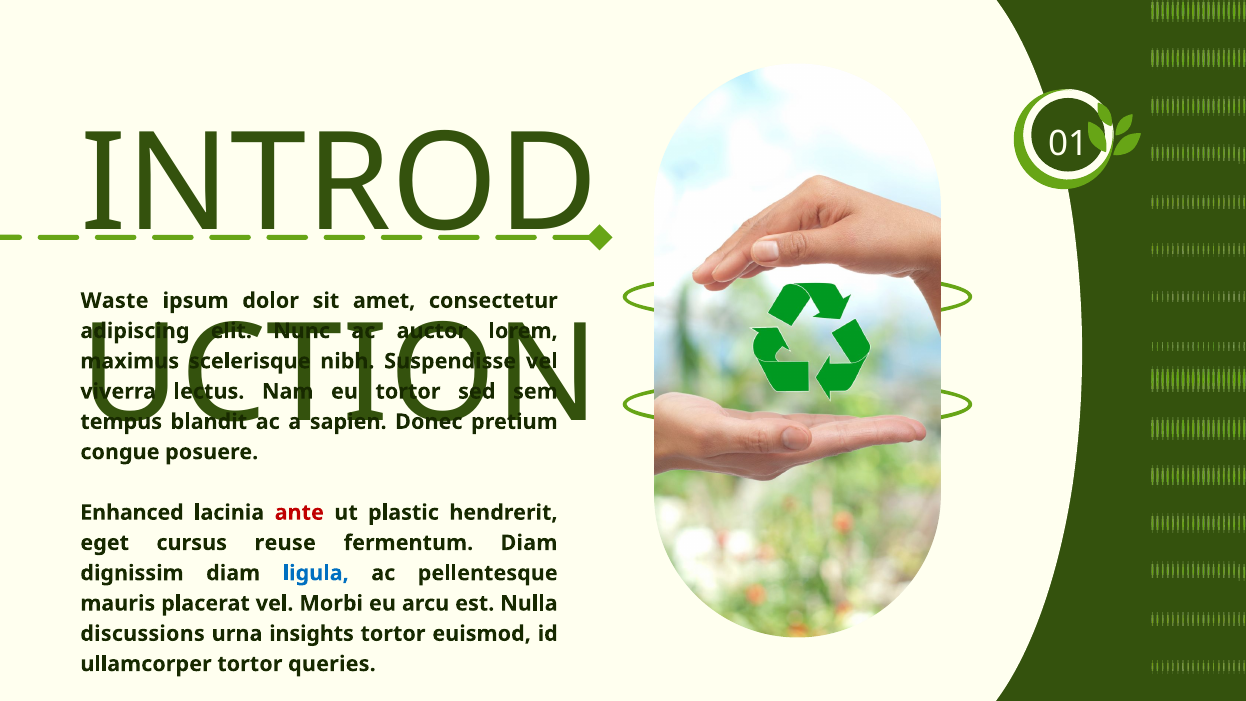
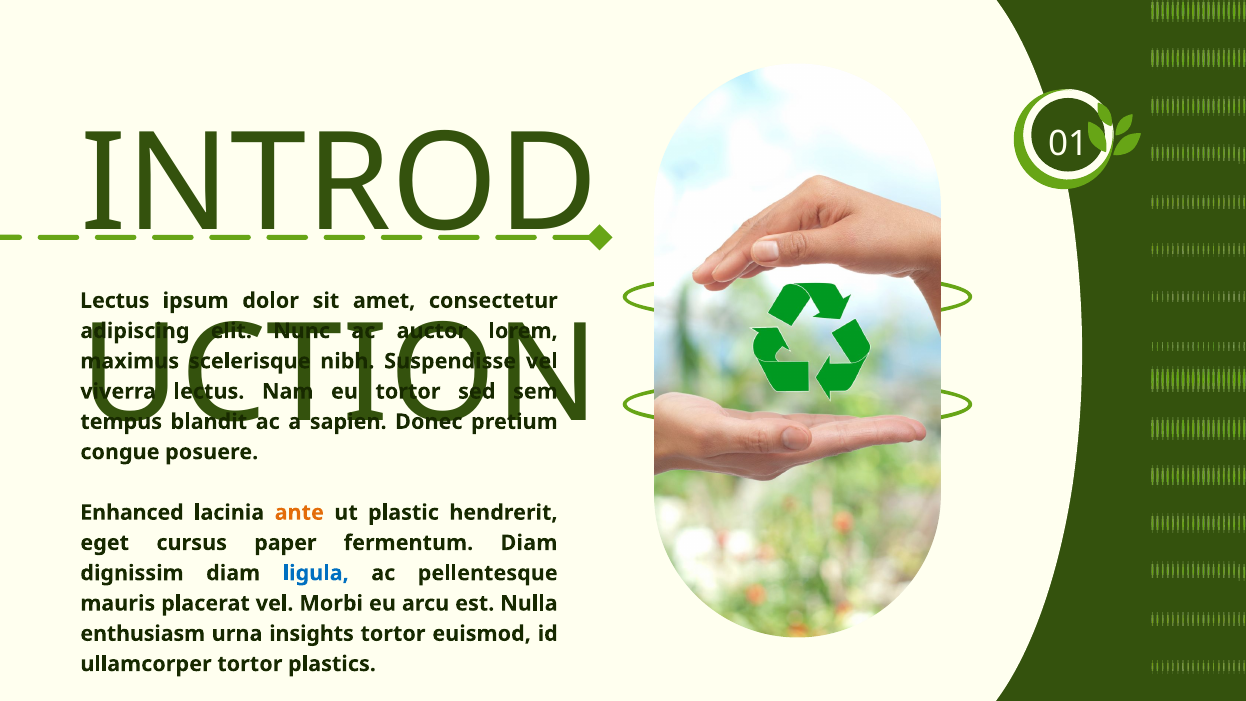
Waste at (115, 301): Waste -> Lectus
ante colour: red -> orange
reuse: reuse -> paper
discussions: discussions -> enthusiasm
queries: queries -> plastics
